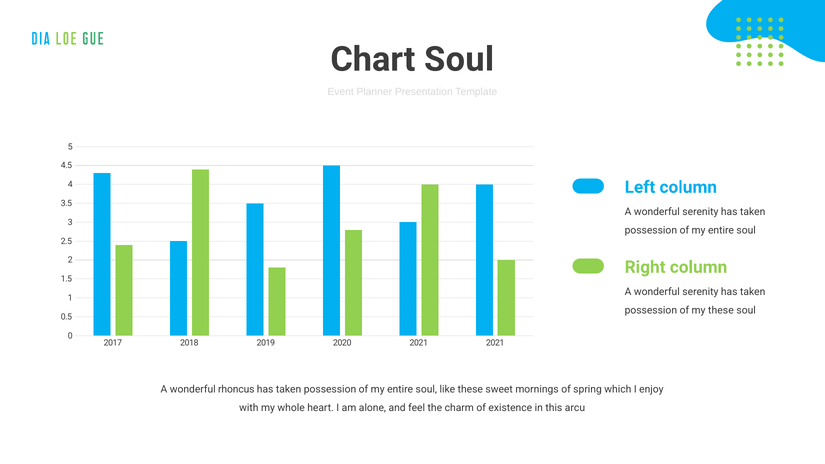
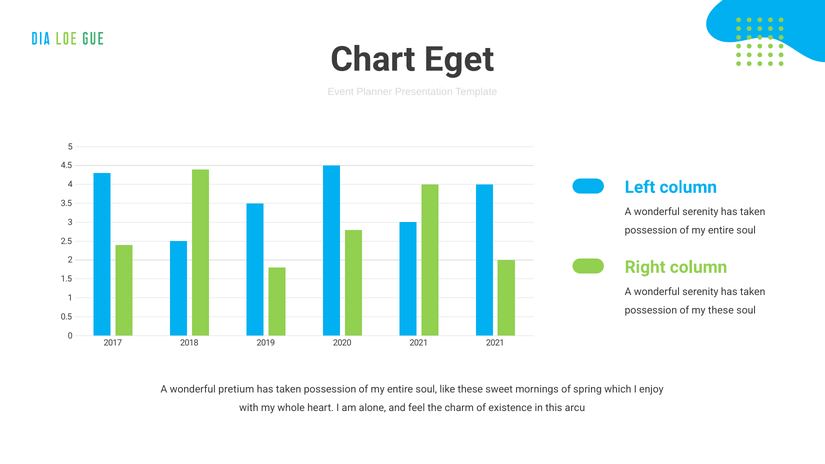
Chart Soul: Soul -> Eget
rhoncus: rhoncus -> pretium
